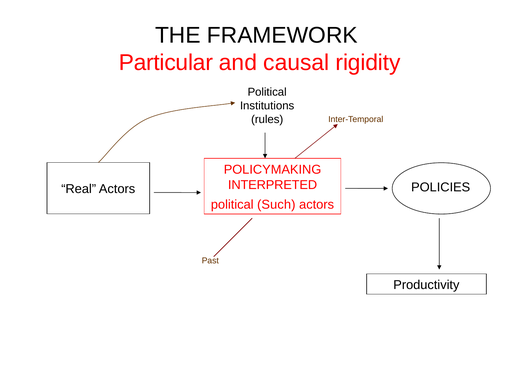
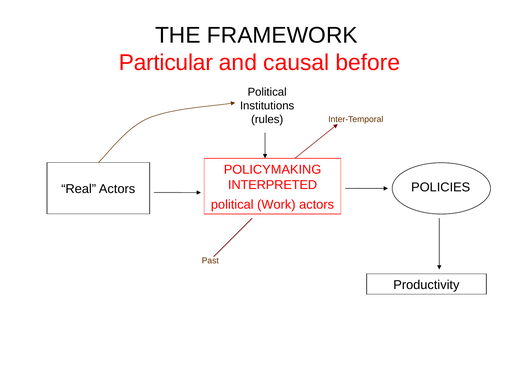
rigidity: rigidity -> before
Such: Such -> Work
